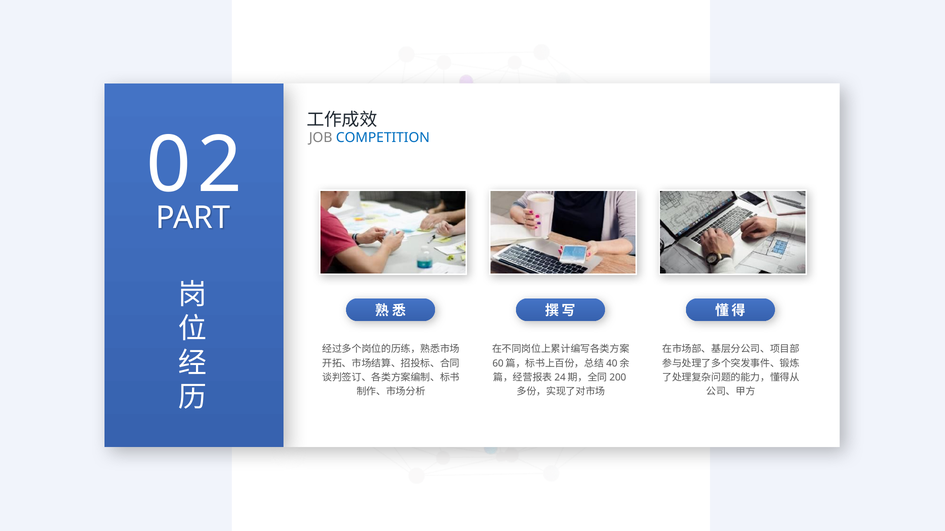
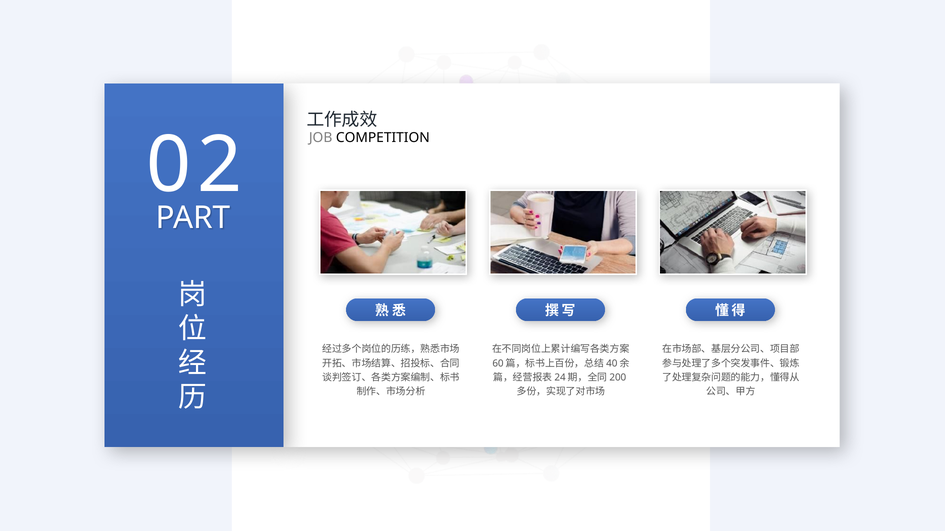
COMPETITION colour: blue -> black
